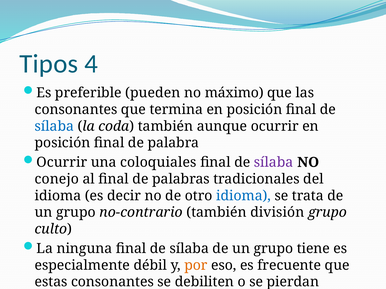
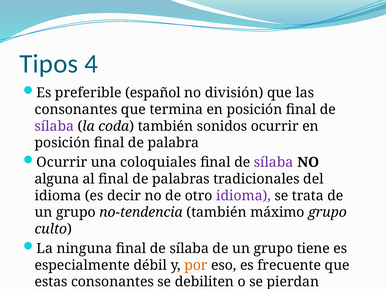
pueden: pueden -> español
máximo: máximo -> división
sílaba at (54, 126) colour: blue -> purple
aunque: aunque -> sonidos
conejo: conejo -> alguna
idioma at (244, 196) colour: blue -> purple
no-contrario: no-contrario -> no-tendencia
división: división -> máximo
